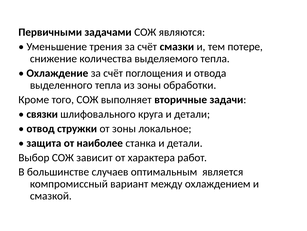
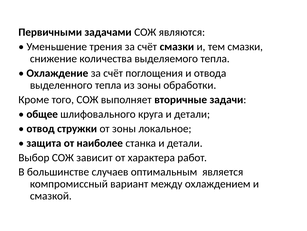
тем потере: потере -> смазки
связки: связки -> общее
